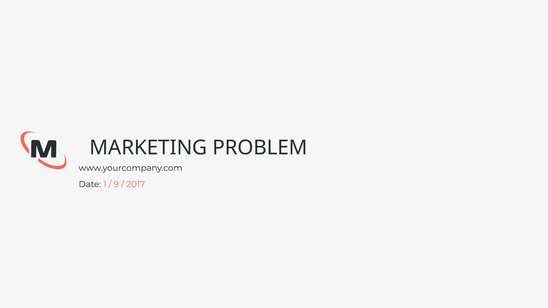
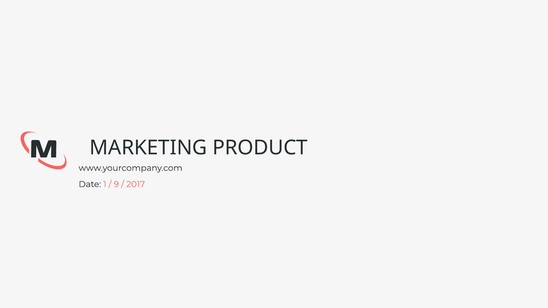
PROBLEM: PROBLEM -> PRODUCT
